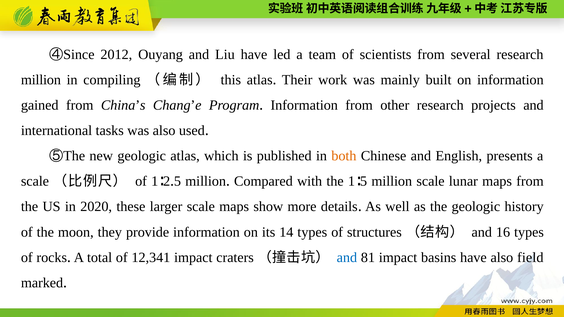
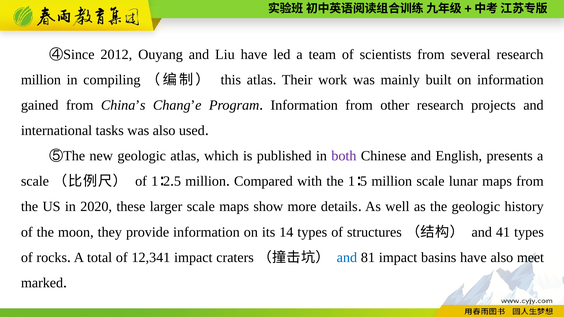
both colour: orange -> purple
16: 16 -> 41
field: field -> meet
